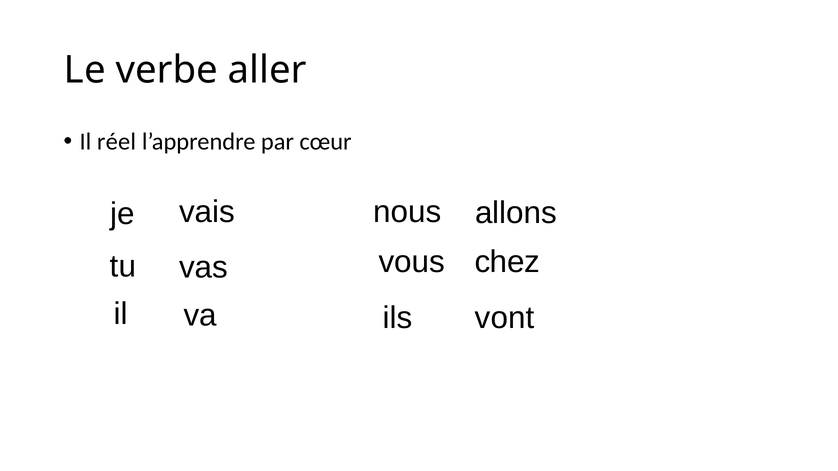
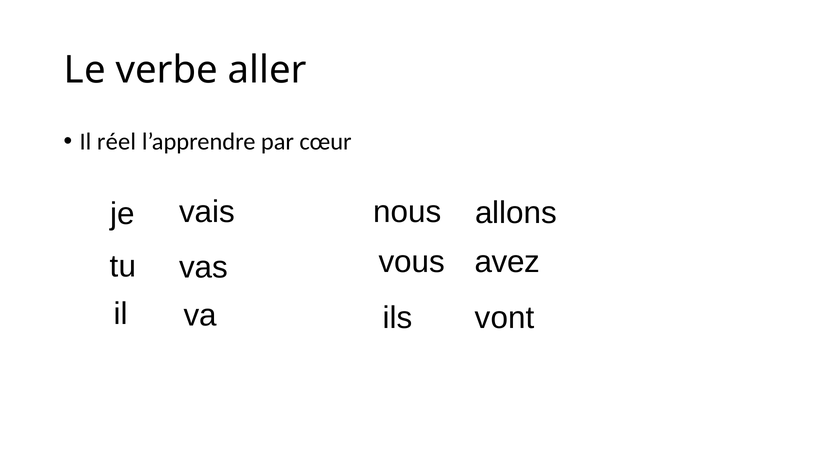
chez: chez -> avez
